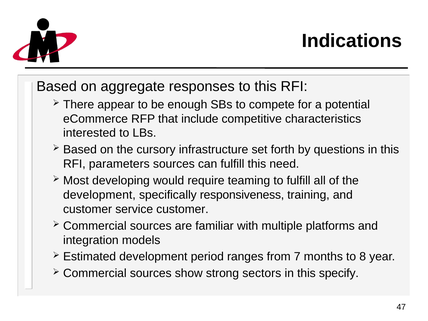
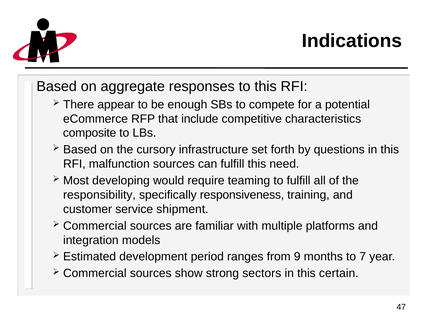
interested: interested -> composite
parameters: parameters -> malfunction
development at (99, 195): development -> responsibility
service customer: customer -> shipment
7: 7 -> 9
8: 8 -> 7
specify: specify -> certain
